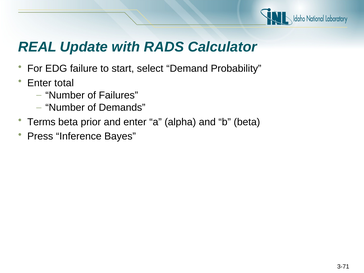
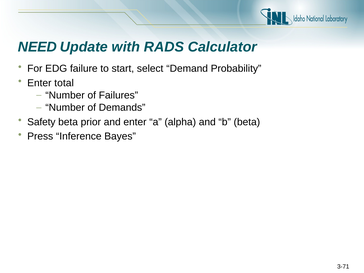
REAL: REAL -> NEED
Terms: Terms -> Safety
